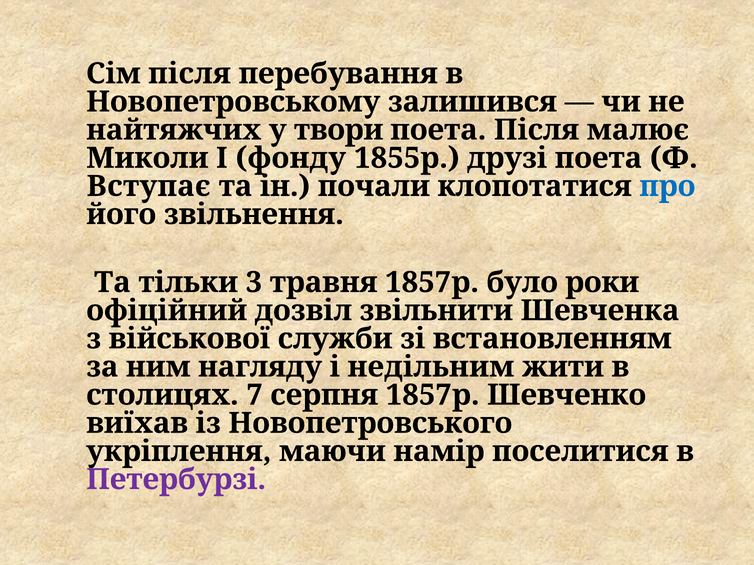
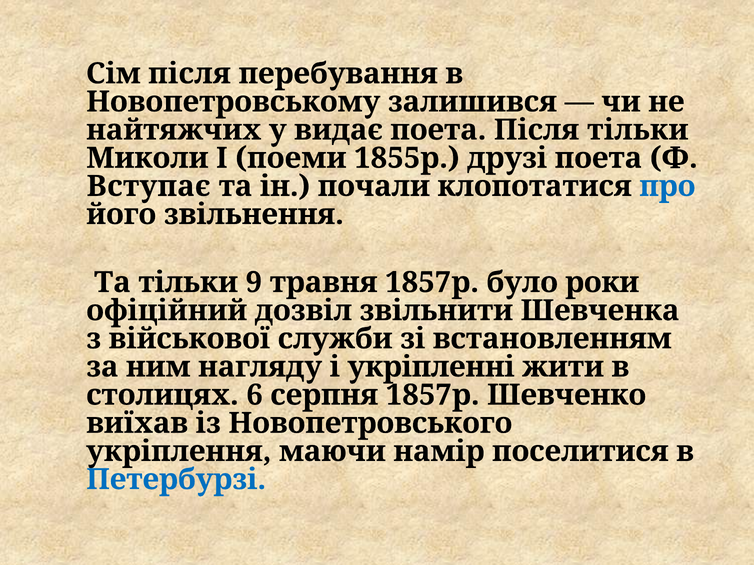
твори: твори -> видає
Після малює: малює -> тільки
фонду: фонду -> поеми
3: 3 -> 9
недільним: недільним -> укріпленні
7: 7 -> 6
Петербурзі colour: purple -> blue
